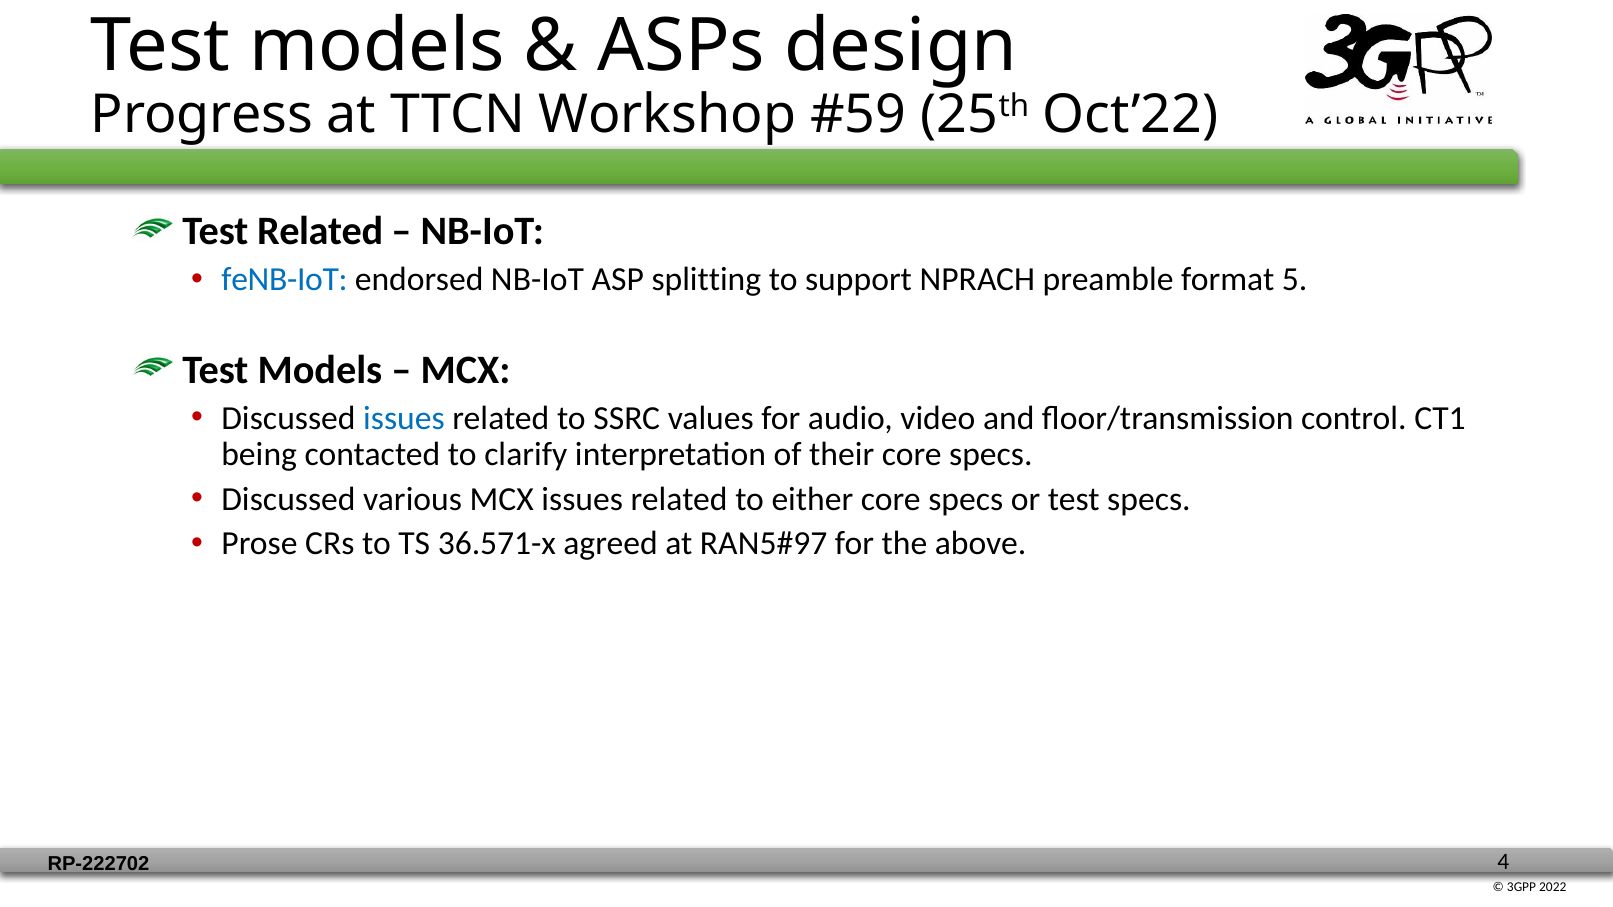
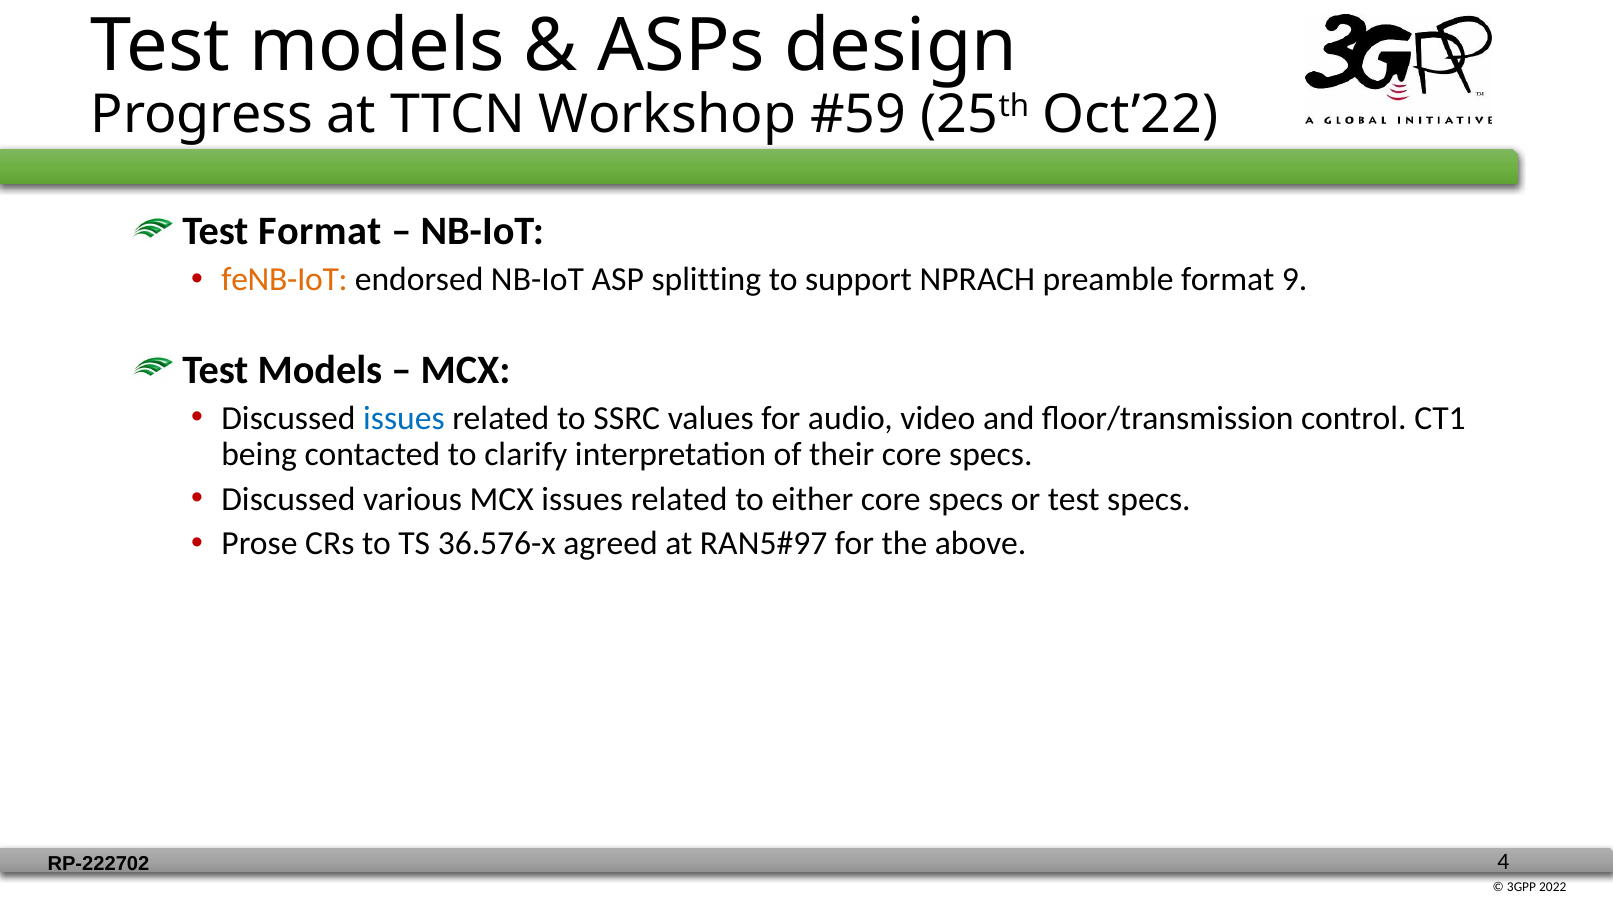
Test Related: Related -> Format
feNB-IoT colour: blue -> orange
5: 5 -> 9
36.571-x: 36.571-x -> 36.576-x
